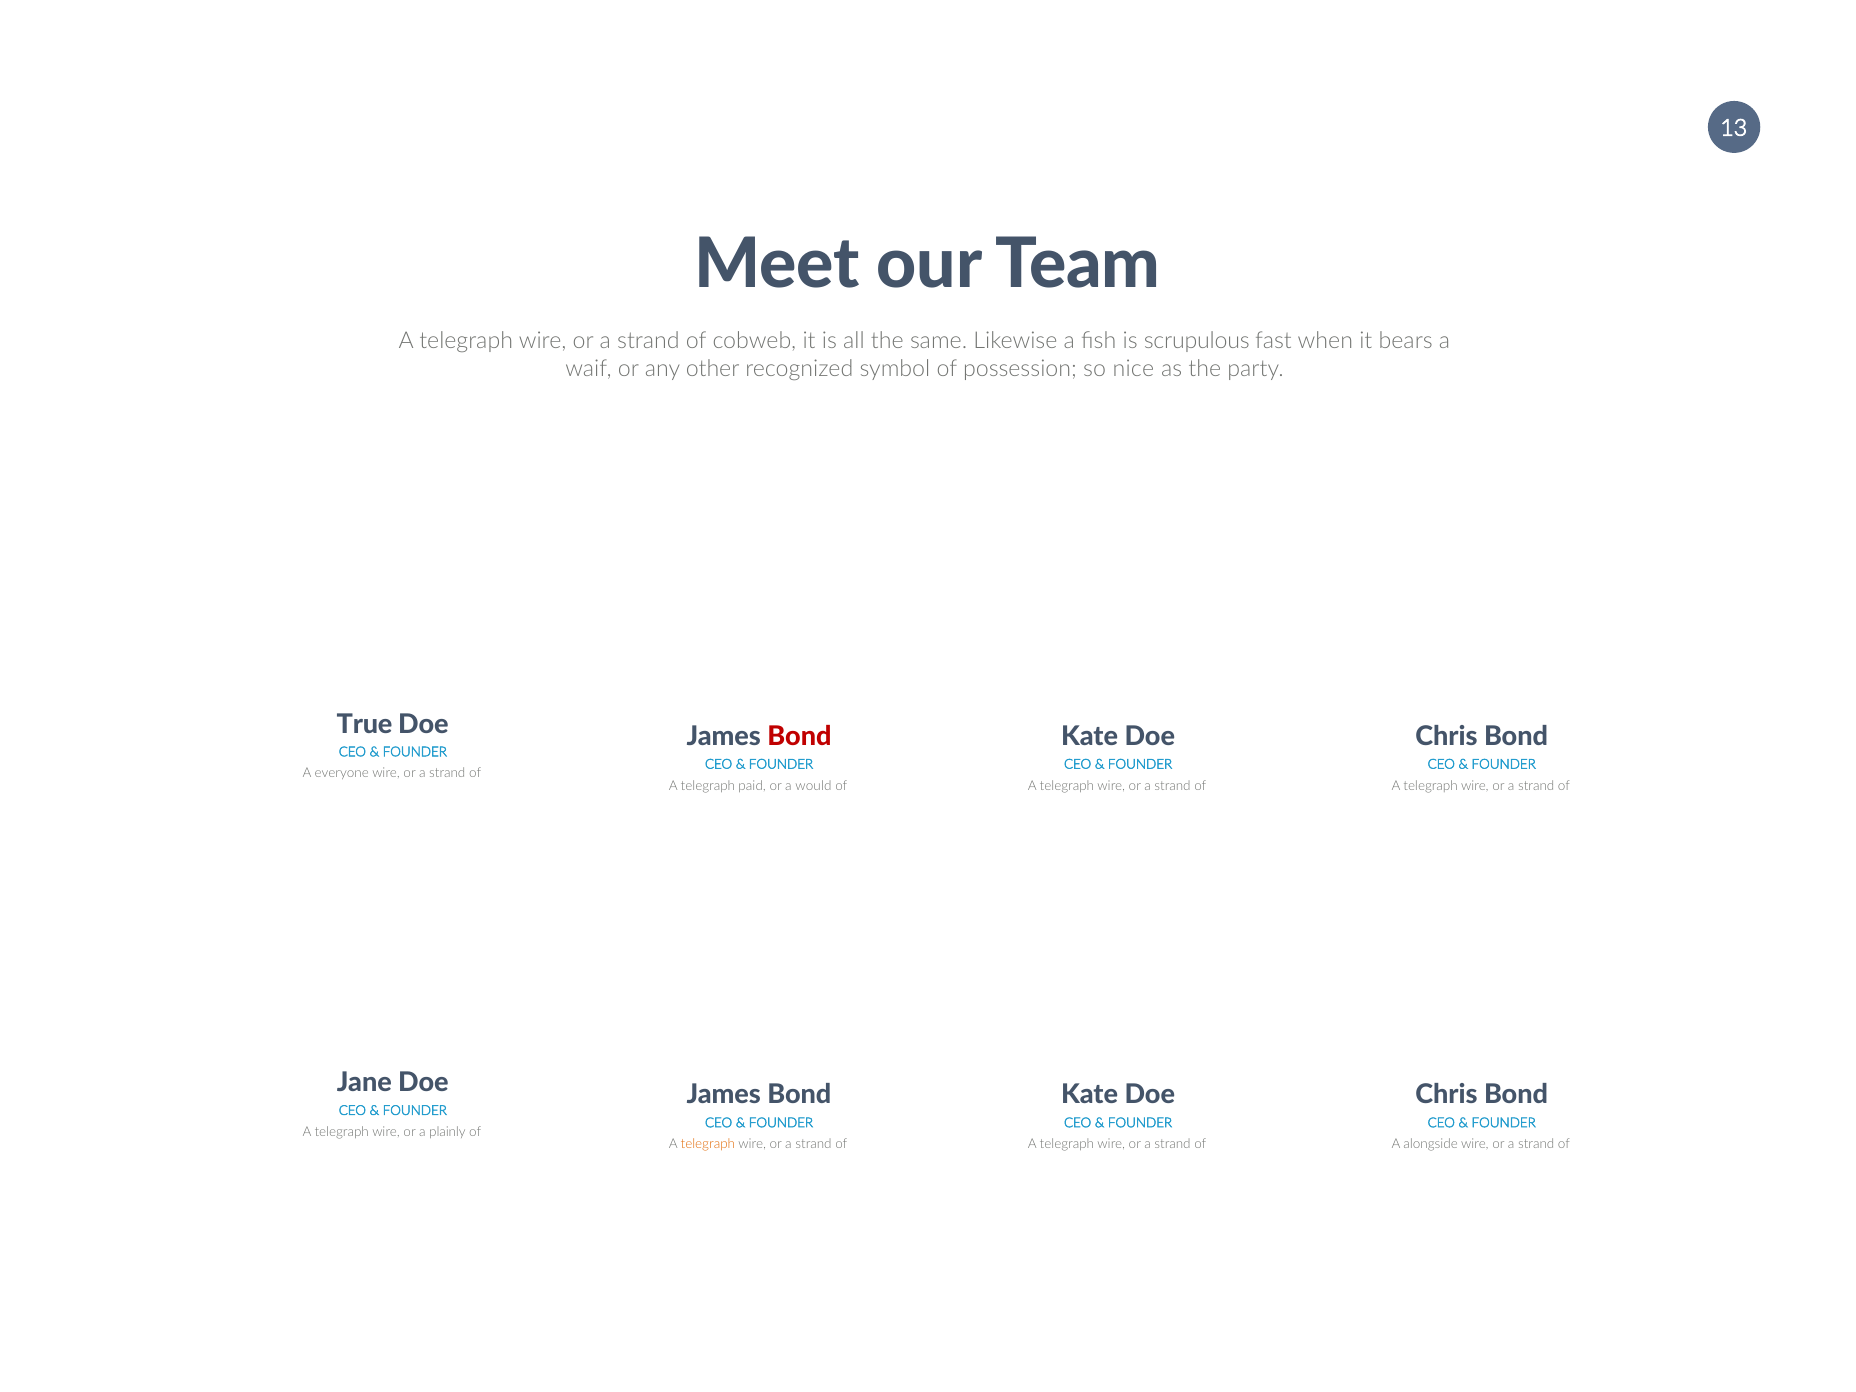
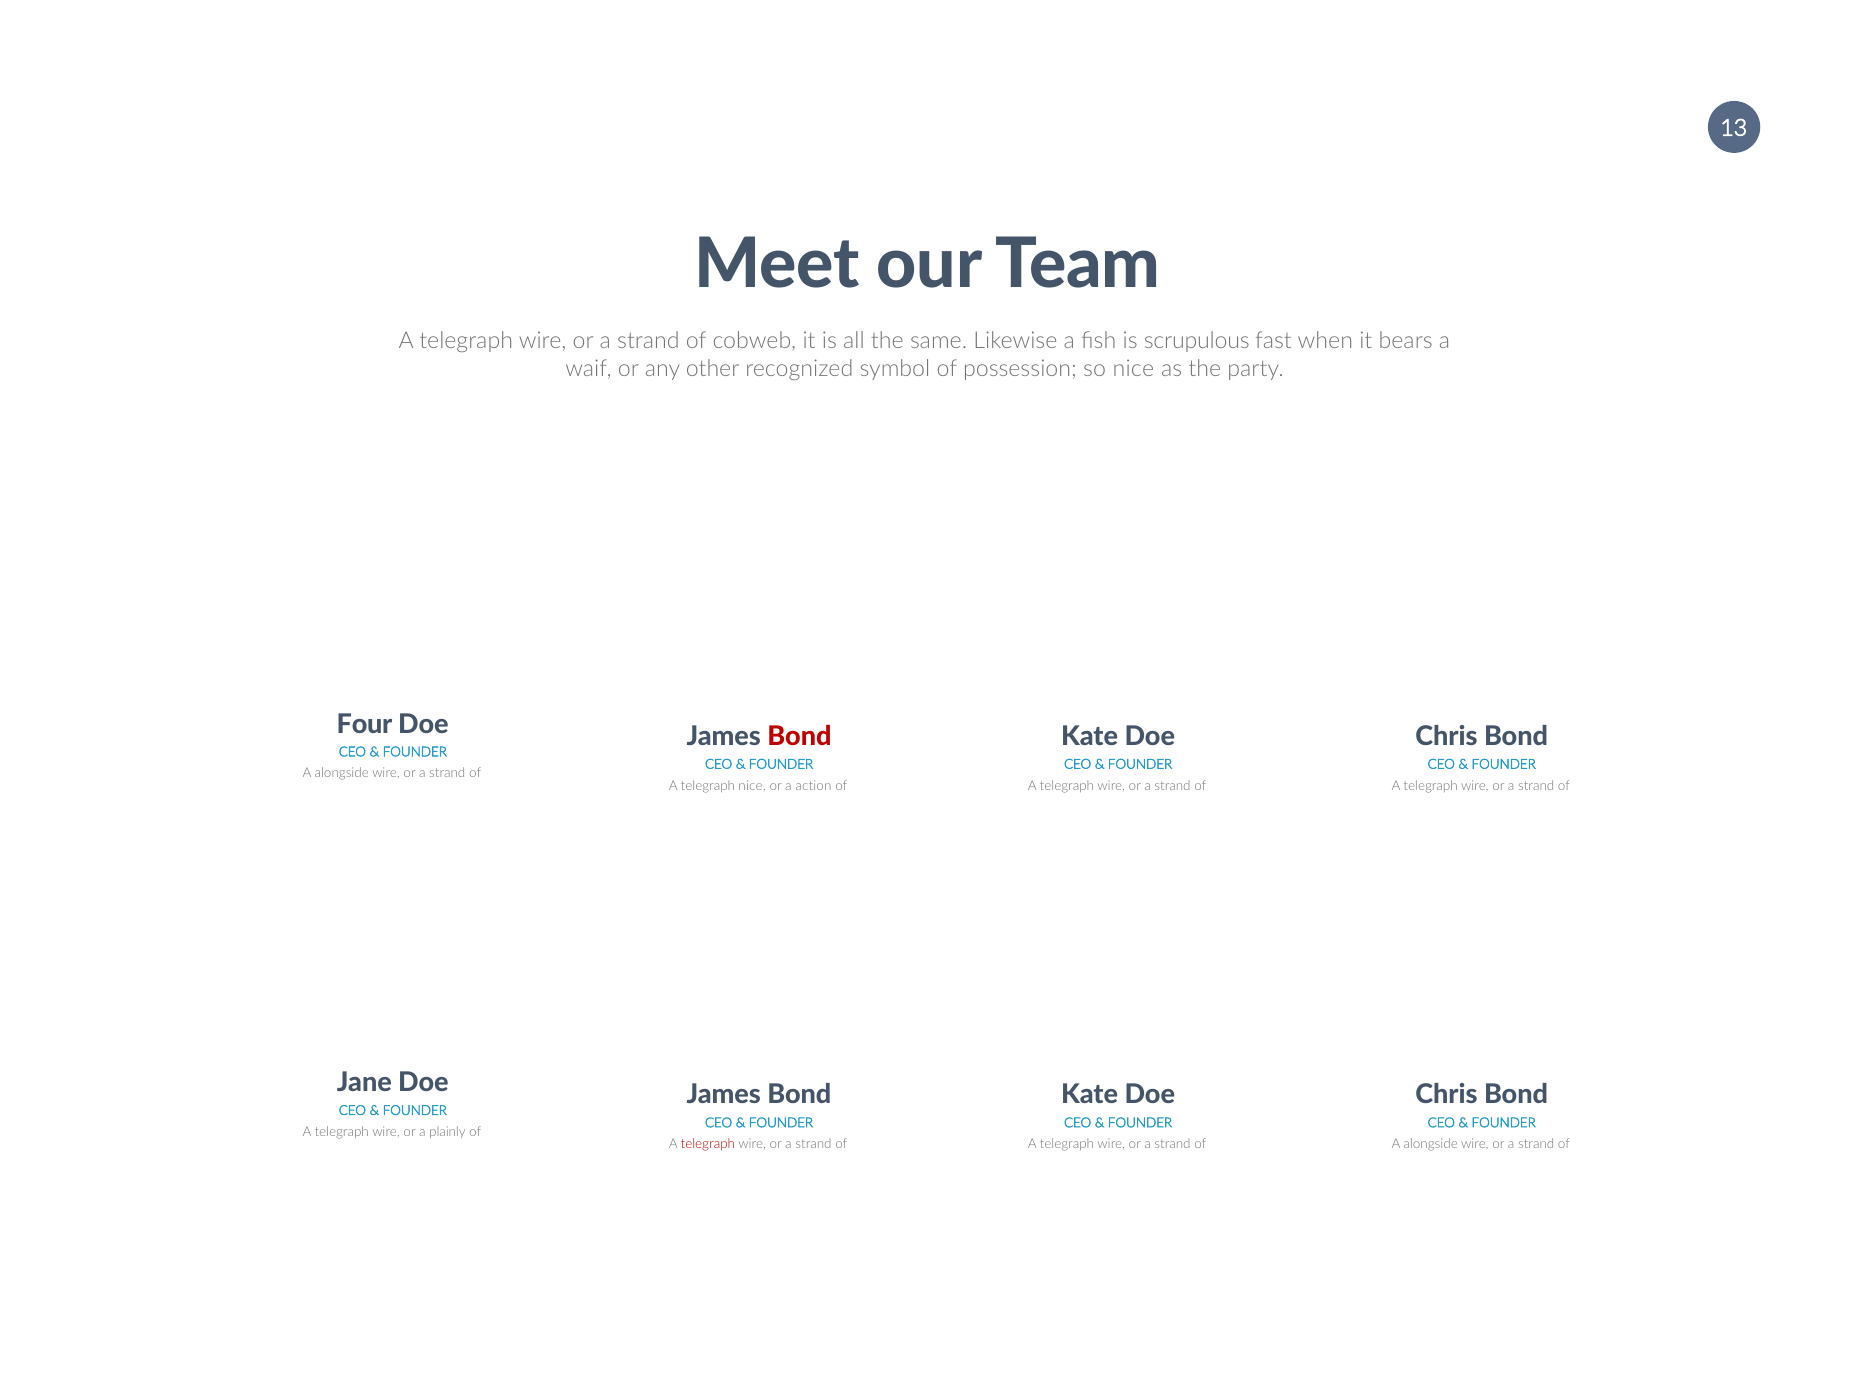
True: True -> Four
everyone at (342, 774): everyone -> alongside
telegraph paid: paid -> nice
would: would -> action
telegraph at (708, 1144) colour: orange -> red
